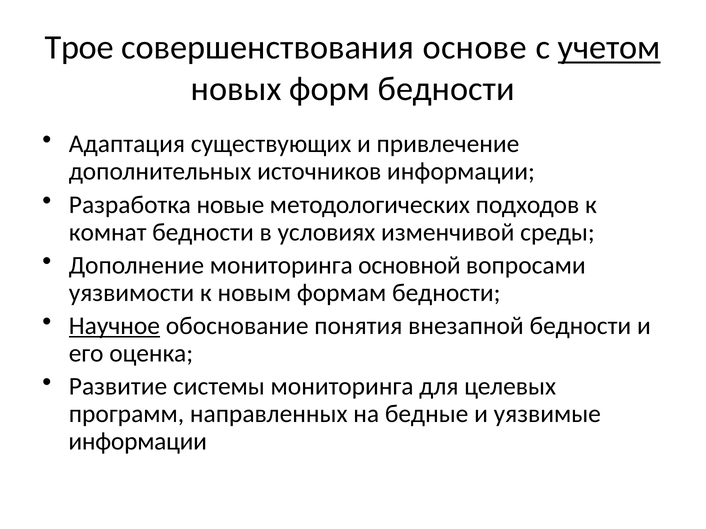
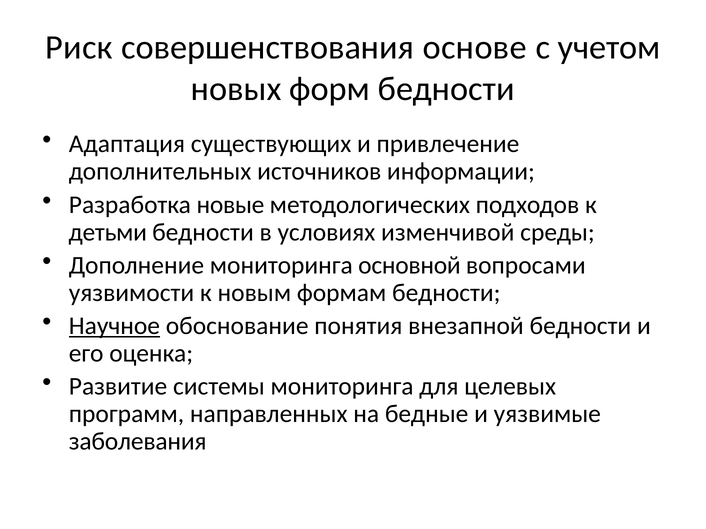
Трое: Трое -> Риск
учетом underline: present -> none
комнат: комнат -> детьми
информации at (138, 442): информации -> заболевания
